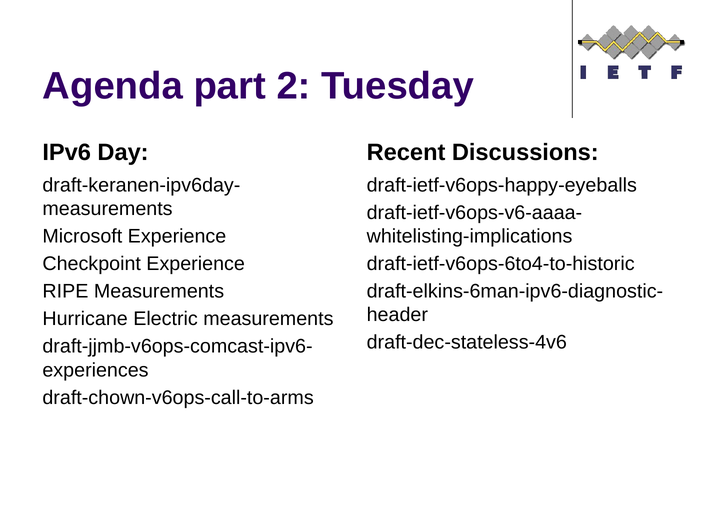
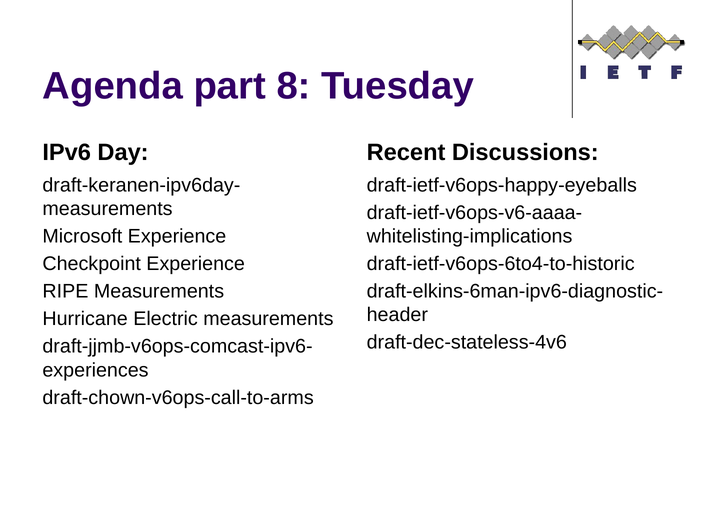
2: 2 -> 8
